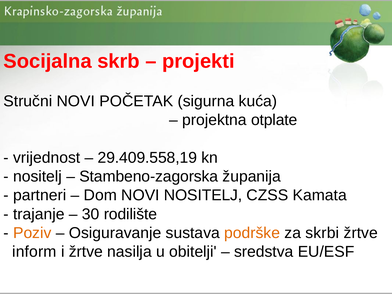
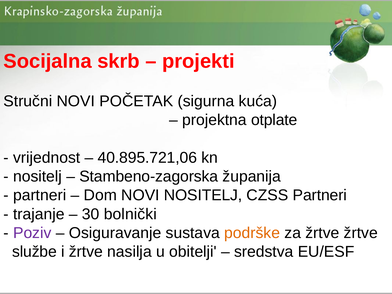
29.409.558,19: 29.409.558,19 -> 40.895.721,06
CZSS Kamata: Kamata -> Partneri
rodilište: rodilište -> bolnički
Poziv colour: orange -> purple
za skrbi: skrbi -> žrtve
inform: inform -> službe
